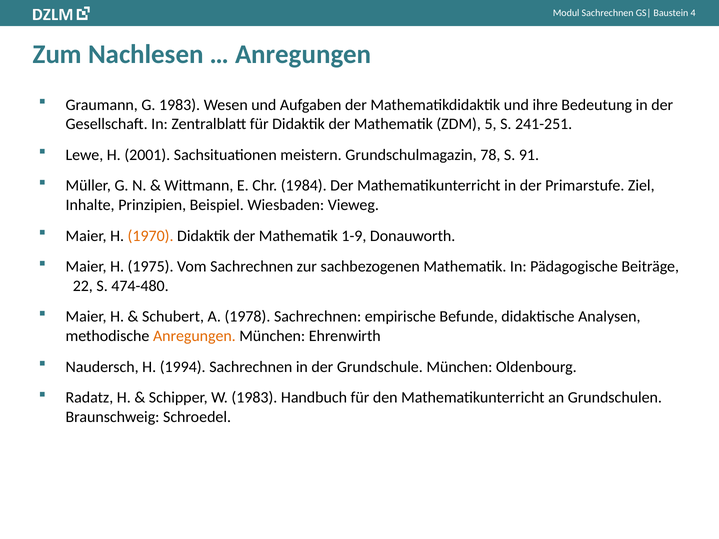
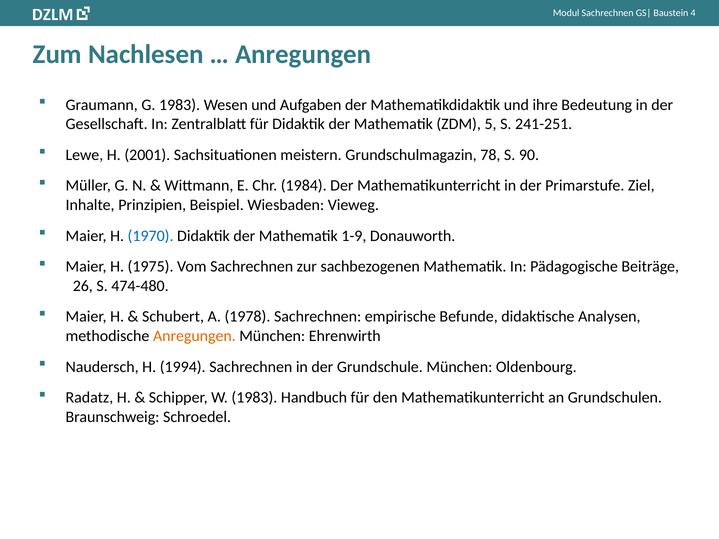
91: 91 -> 90
1970 colour: orange -> blue
22: 22 -> 26
